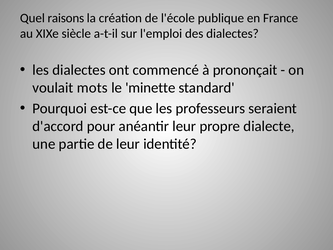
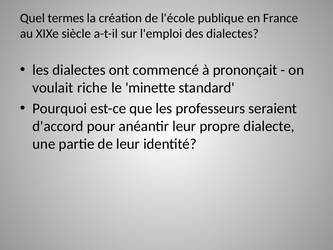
raisons: raisons -> termes
mots: mots -> riche
